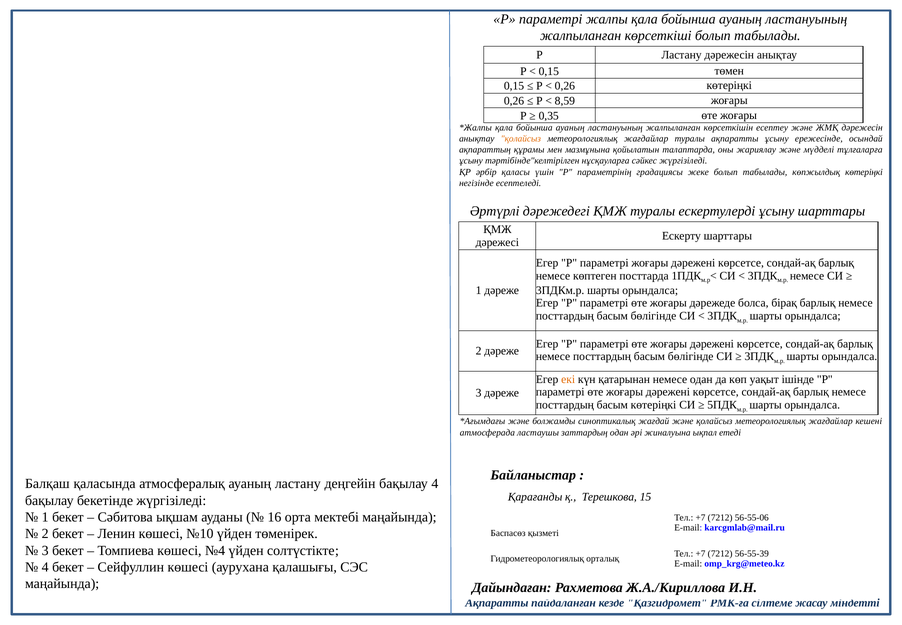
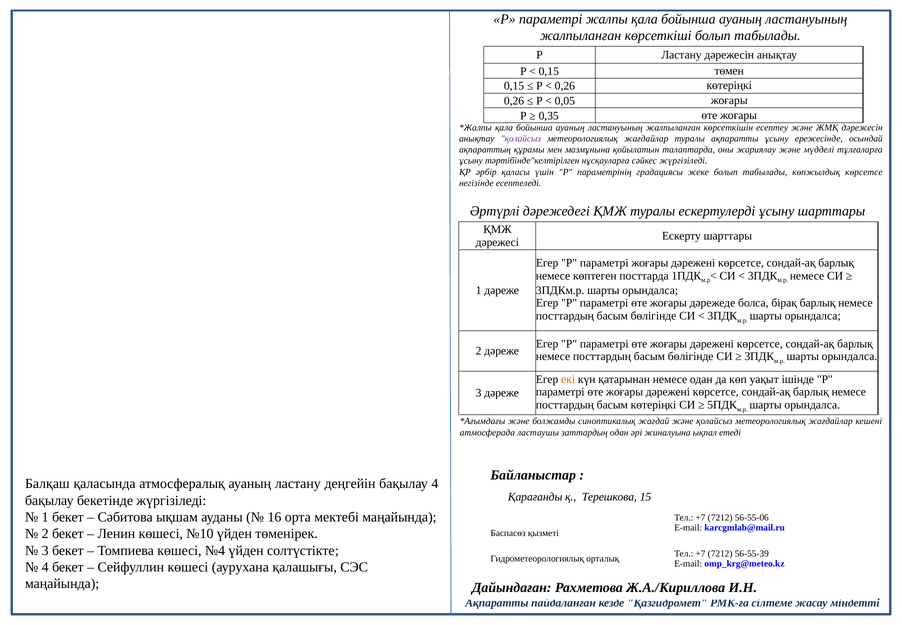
8,59: 8,59 -> 0,05
қолайсыз at (521, 139) colour: orange -> purple
көпжылдық көтеріңкі: көтеріңкі -> көрсетсе
